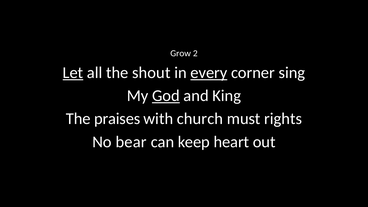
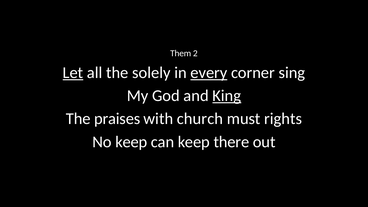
Grow: Grow -> Them
shout: shout -> solely
God underline: present -> none
King underline: none -> present
No bear: bear -> keep
heart: heart -> there
